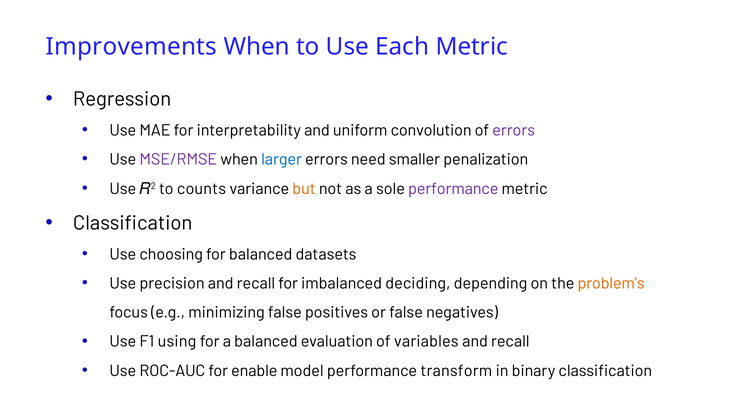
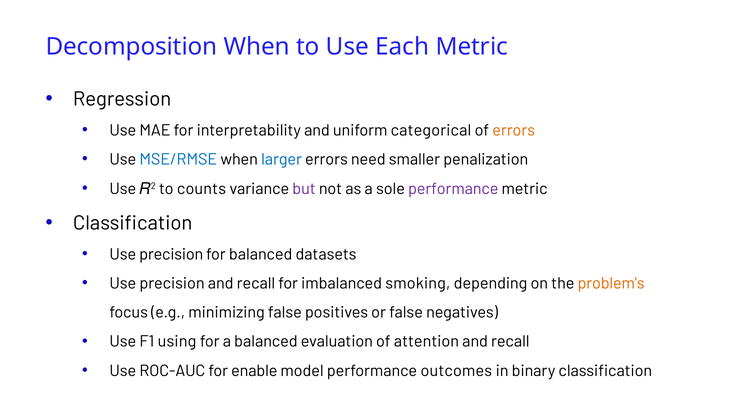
Improvements: Improvements -> Decomposition
convolution: convolution -> categorical
errors at (514, 130) colour: purple -> orange
MSE/RMSE colour: purple -> blue
but colour: orange -> purple
choosing at (171, 254): choosing -> precision
deciding: deciding -> smoking
variables: variables -> attention
transform: transform -> outcomes
